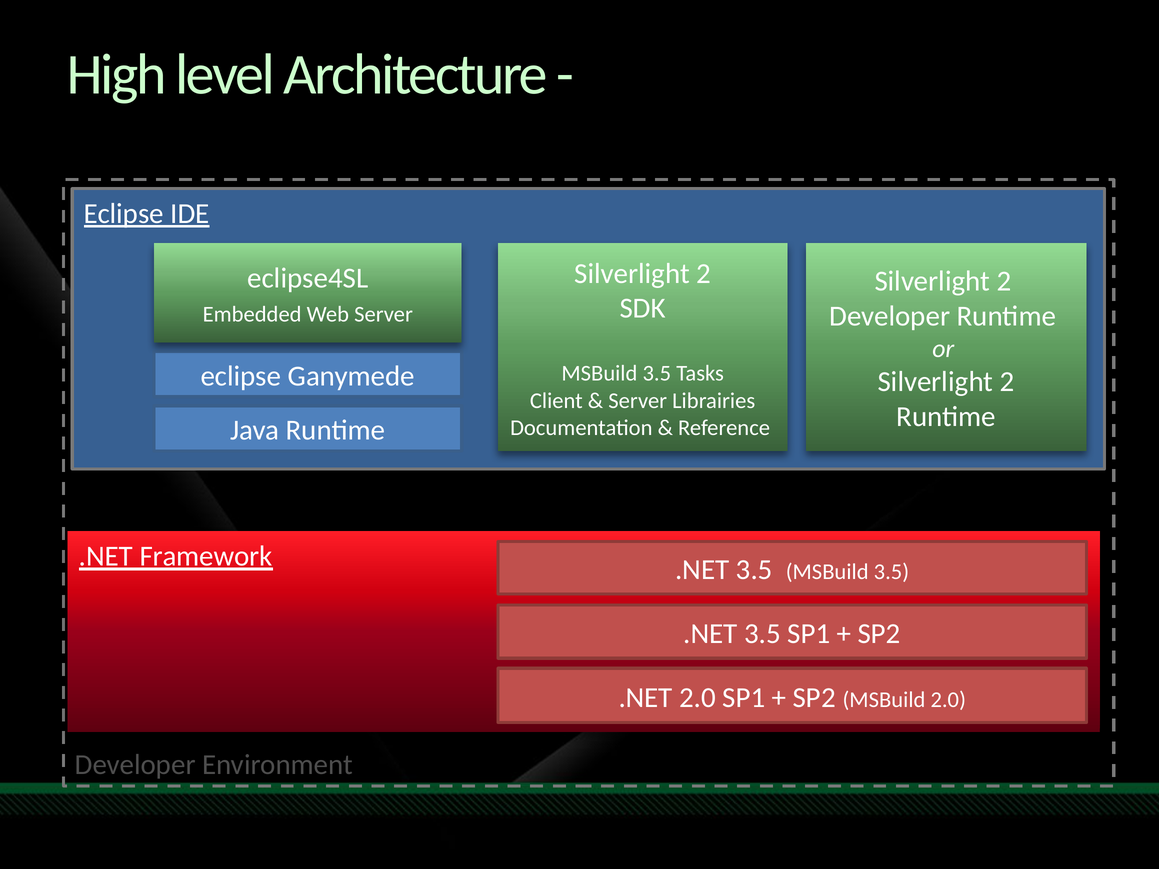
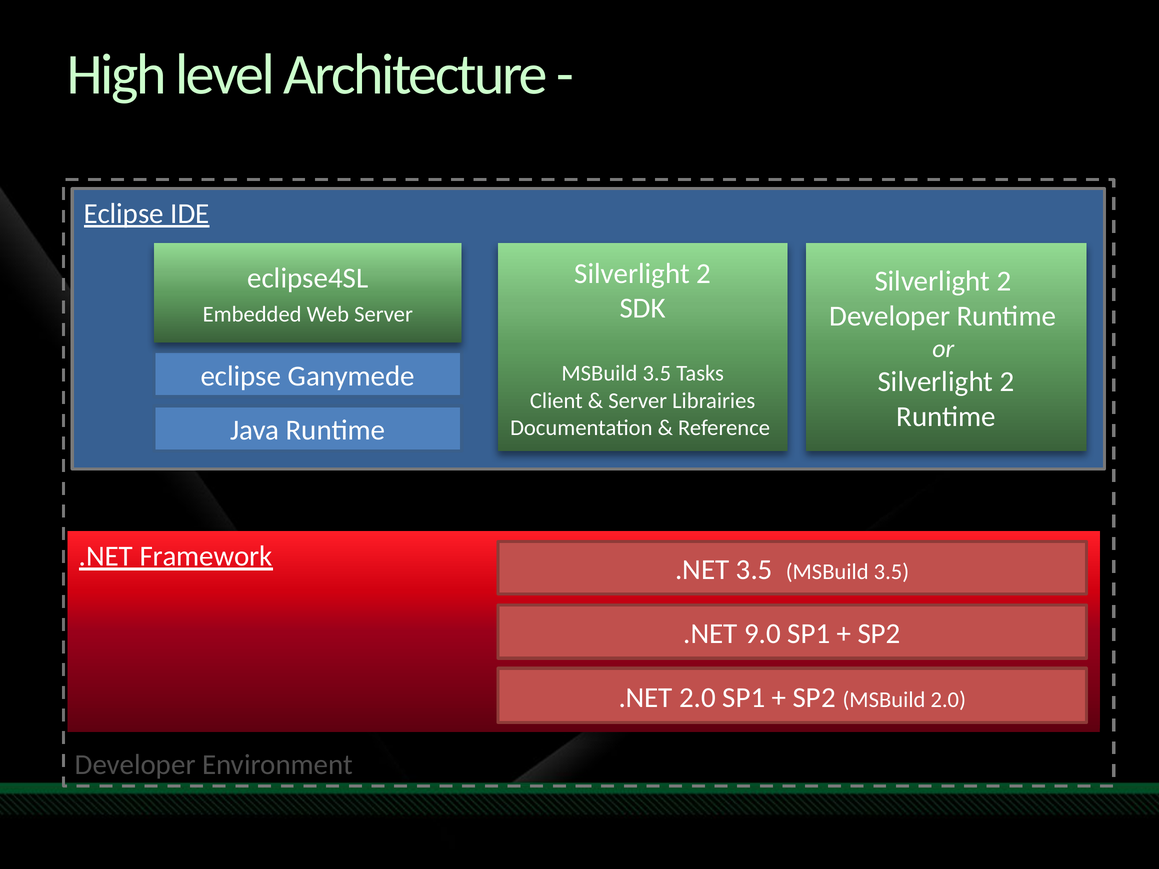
3.5 at (762, 634): 3.5 -> 9.0
